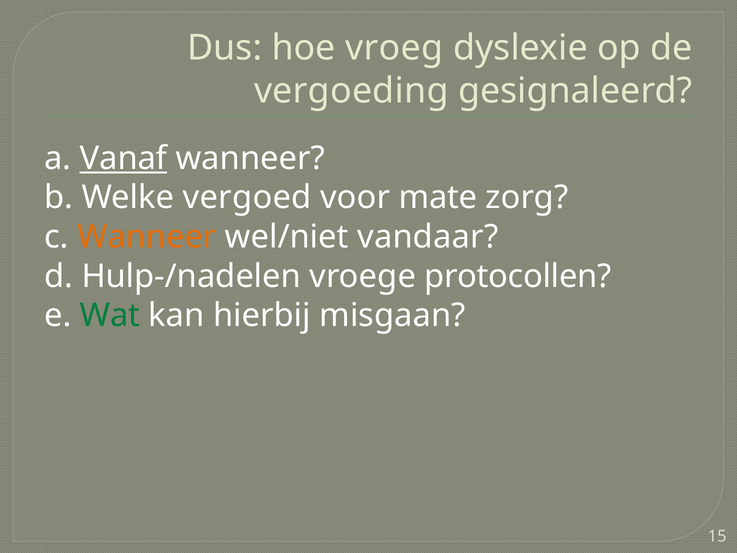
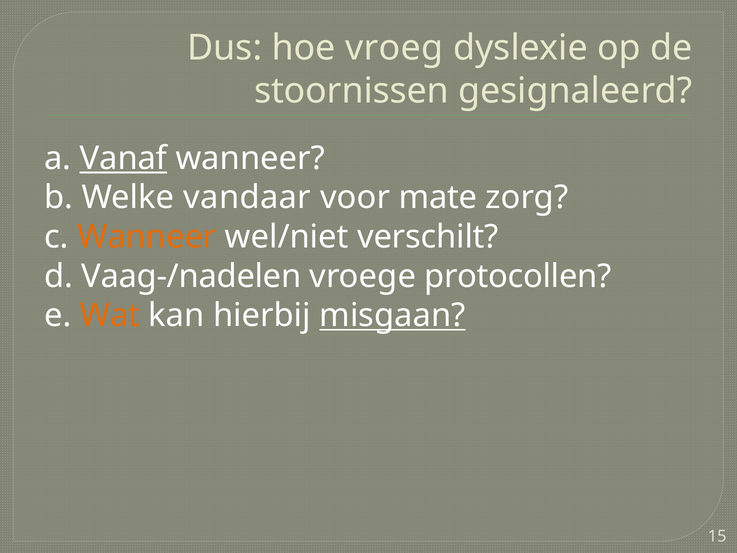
vergoeding: vergoeding -> stoornissen
vergoed: vergoed -> vandaar
vandaar: vandaar -> verschilt
Hulp-/nadelen: Hulp-/nadelen -> Vaag-/nadelen
Wat colour: green -> orange
misgaan underline: none -> present
